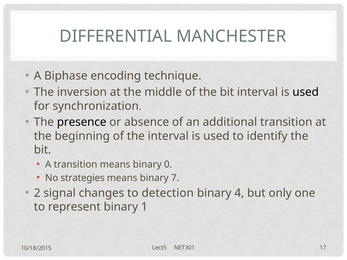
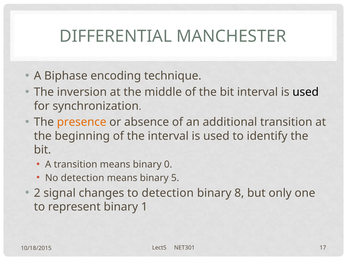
presence colour: black -> orange
No strategies: strategies -> detection
7: 7 -> 5
4: 4 -> 8
